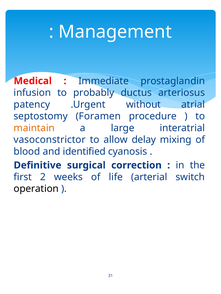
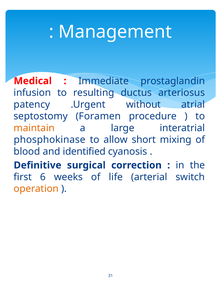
probably: probably -> resulting
vasoconstrictor: vasoconstrictor -> phosphokinase
delay: delay -> short
2: 2 -> 6
operation colour: black -> orange
